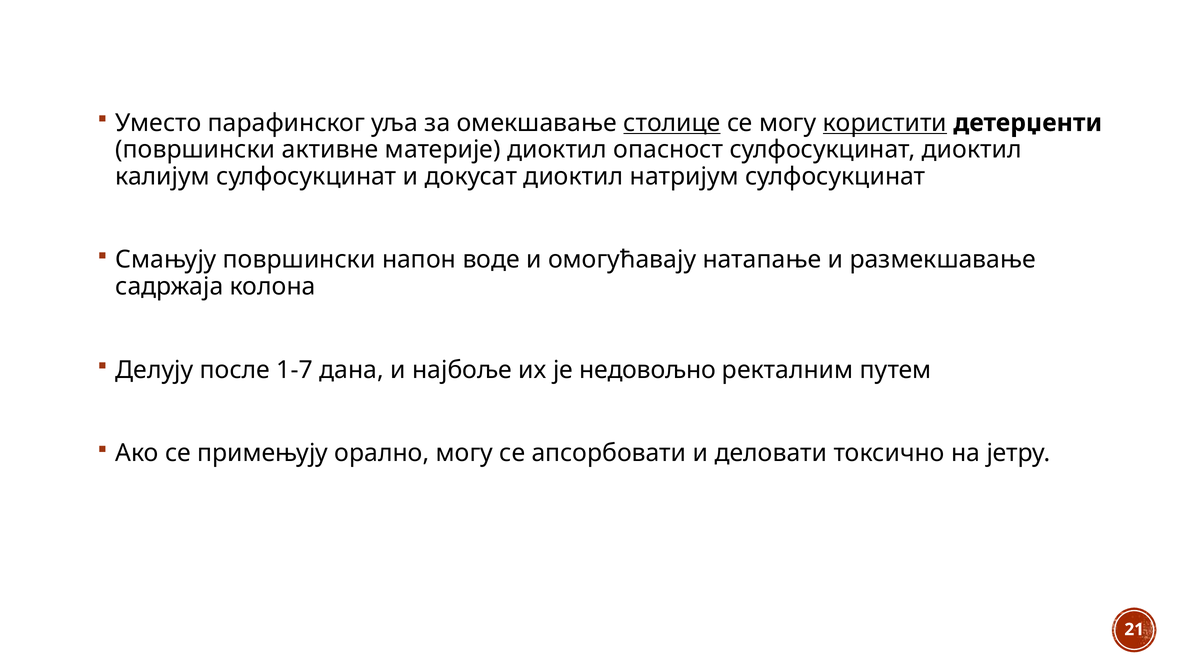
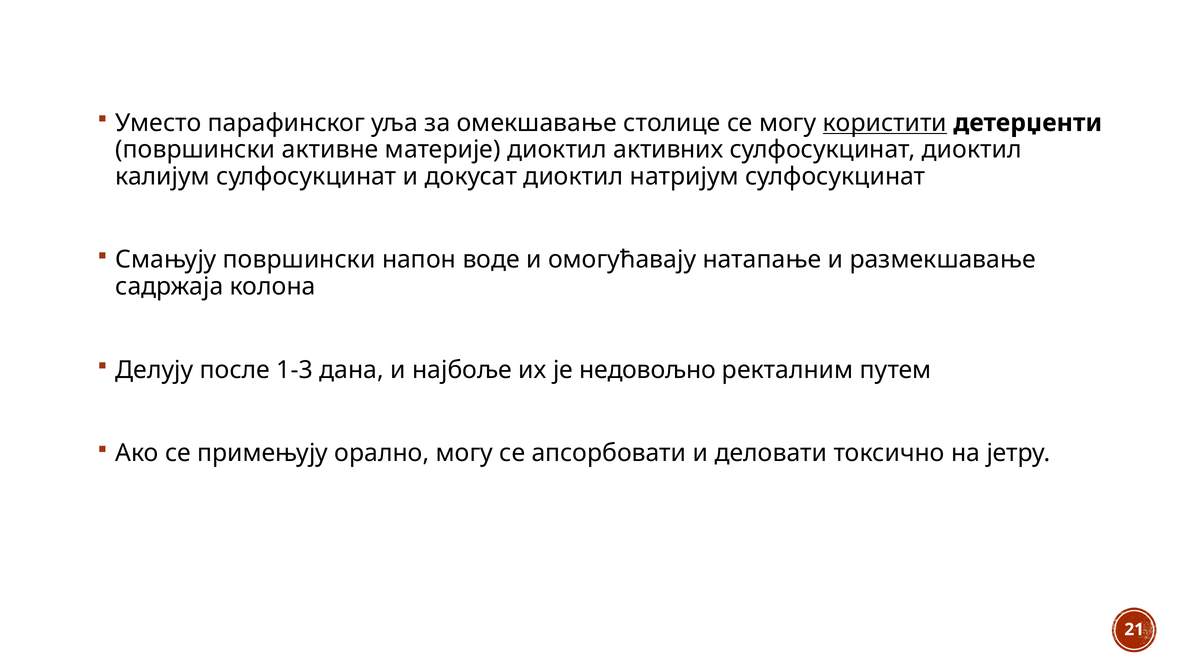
столице underline: present -> none
опасност: опасност -> активних
1-7: 1-7 -> 1-3
